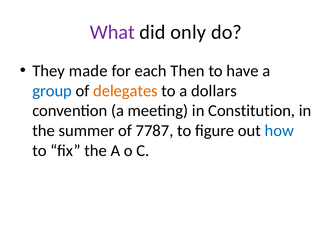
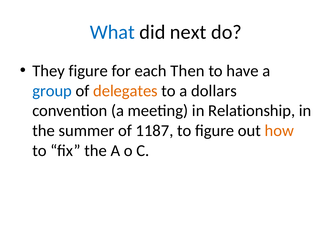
What colour: purple -> blue
only: only -> next
They made: made -> figure
Constitution: Constitution -> Relationship
7787: 7787 -> 1187
how colour: blue -> orange
